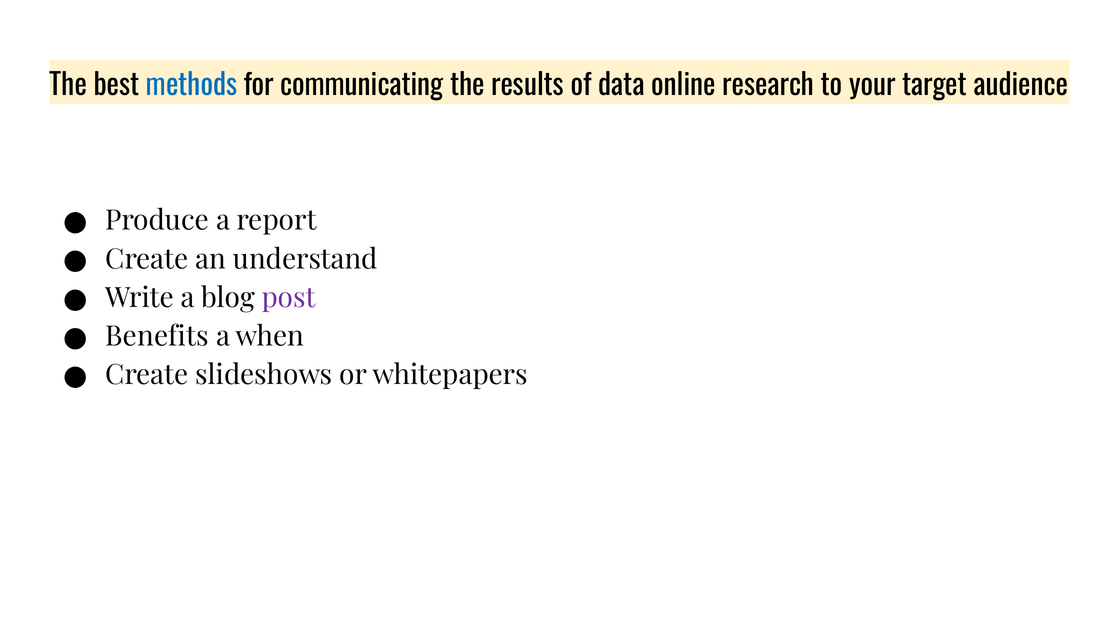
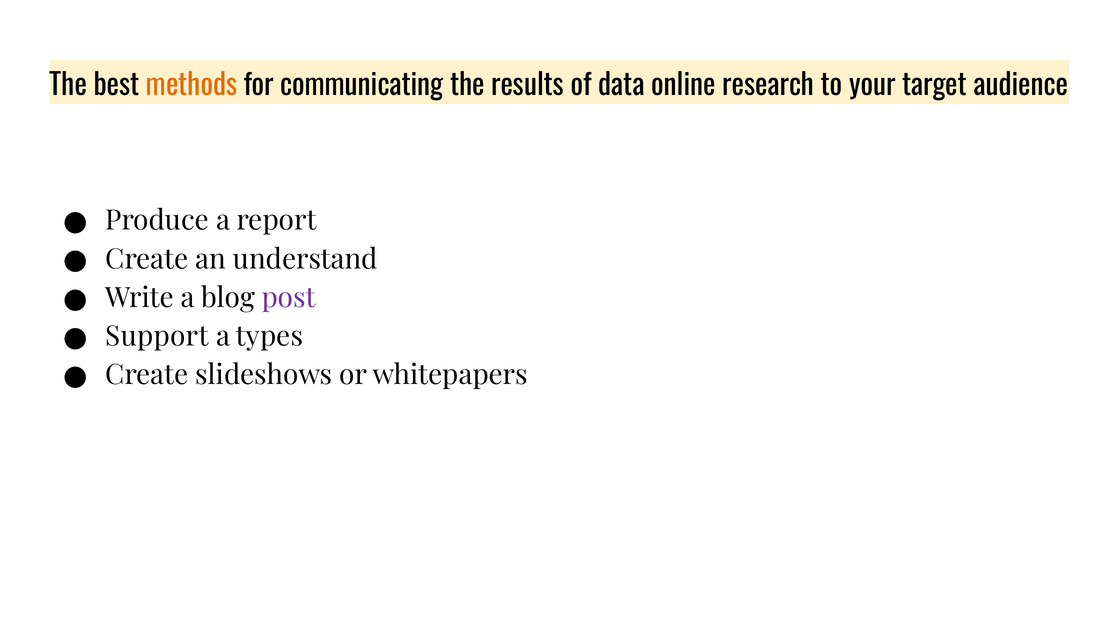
methods colour: blue -> orange
Benefits: Benefits -> Support
when: when -> types
